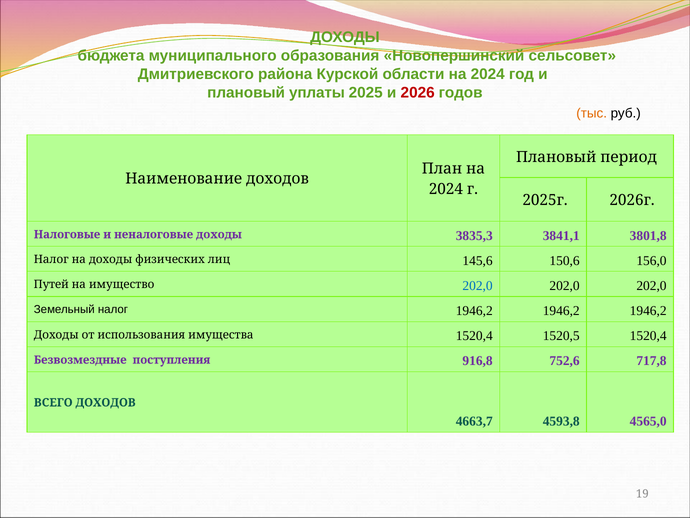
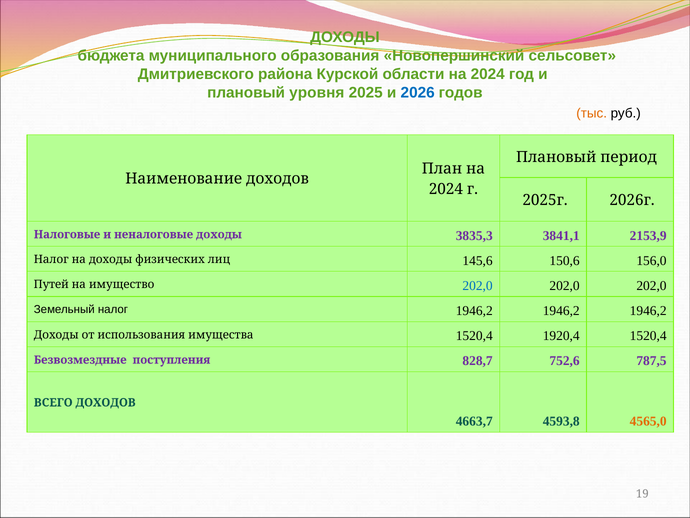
уплаты: уплаты -> уровня
2026 colour: red -> blue
3801,8: 3801,8 -> 2153,9
1520,5: 1520,5 -> 1920,4
916,8: 916,8 -> 828,7
717,8: 717,8 -> 787,5
4565,0 colour: purple -> orange
